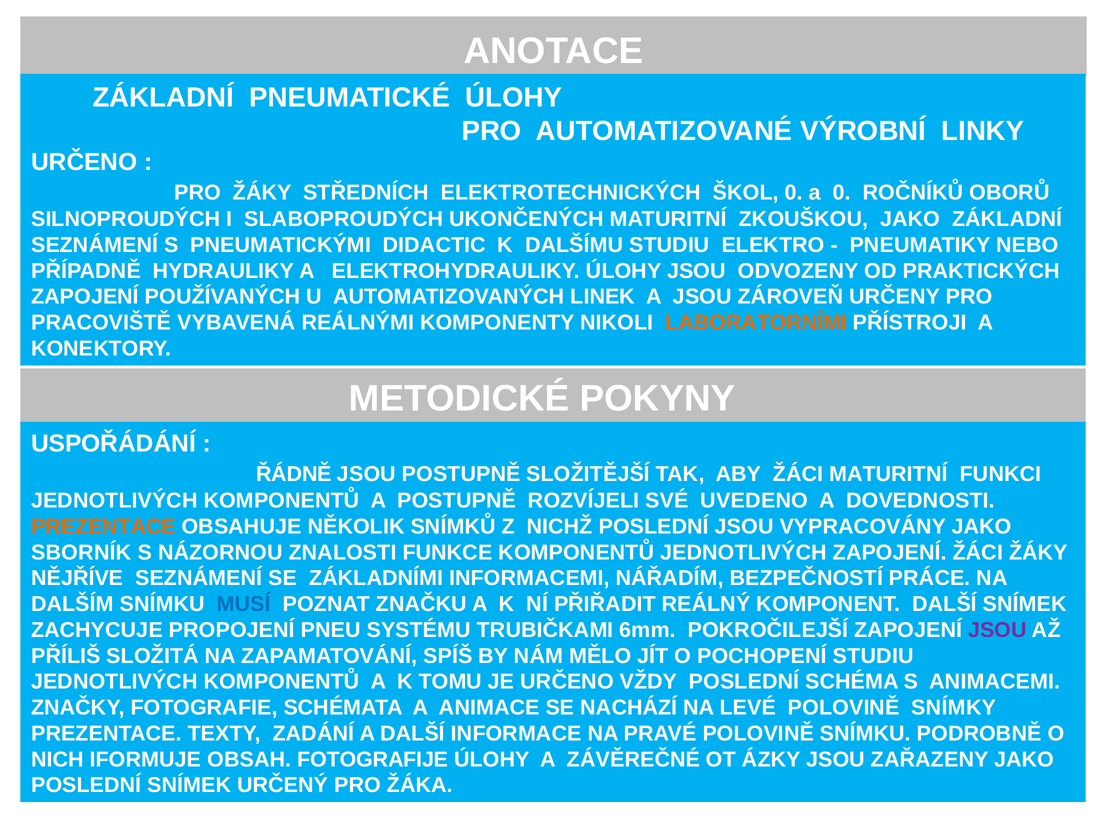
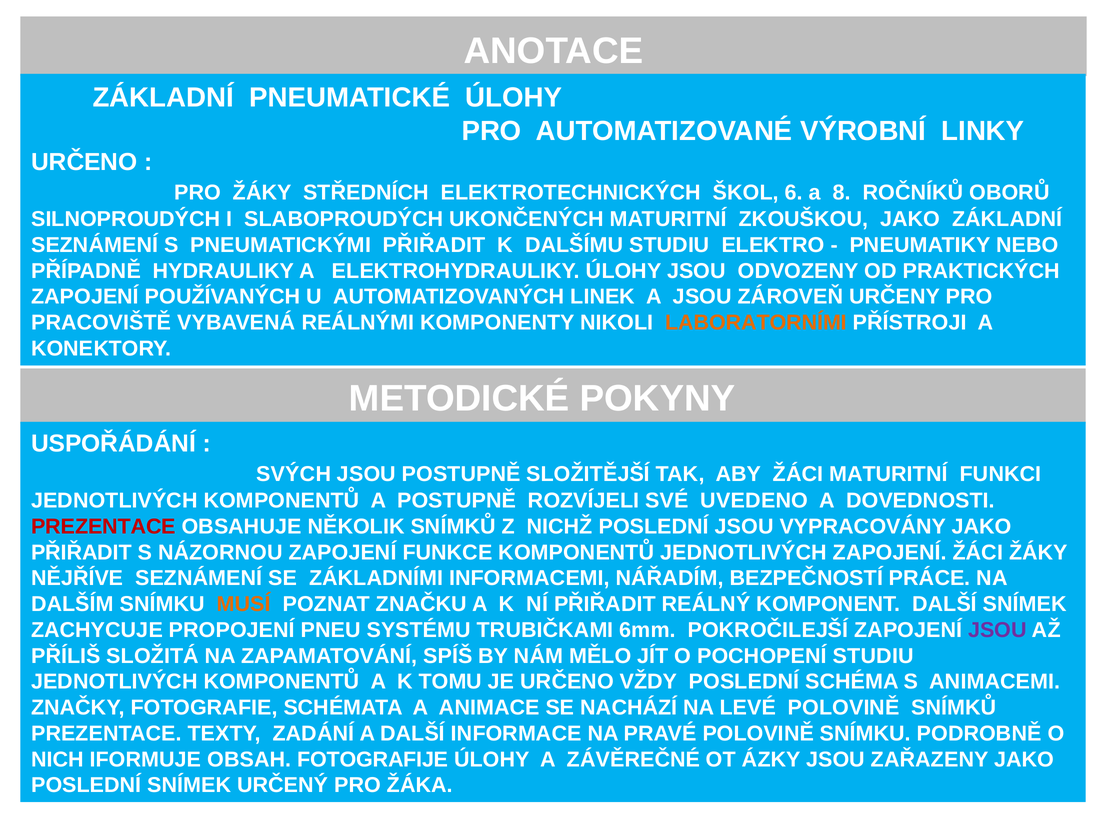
ŠKOL 0: 0 -> 6
a 0: 0 -> 8
PNEUMATICKÝMI DIDACTIC: DIDACTIC -> PŘIŘADIT
ŘÁDNĚ: ŘÁDNĚ -> SVÝCH
PREZENTACE at (103, 526) colour: orange -> red
SBORNÍK at (81, 552): SBORNÍK -> PŘIŘADIT
NÁZORNOU ZNALOSTI: ZNALOSTI -> ZAPOJENÍ
MUSÍ colour: blue -> orange
POLOVINĚ SNÍMKY: SNÍMKY -> SNÍMKŮ
